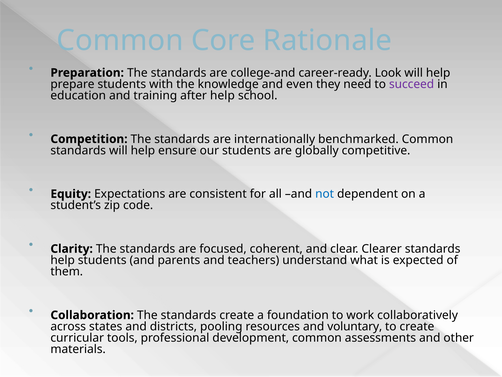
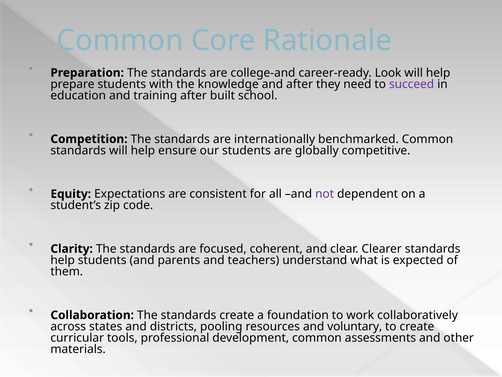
and even: even -> after
after help: help -> built
not colour: blue -> purple
